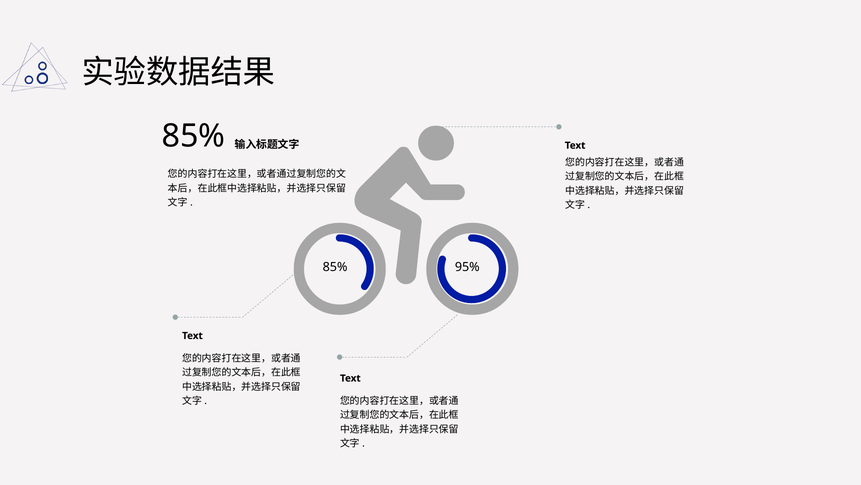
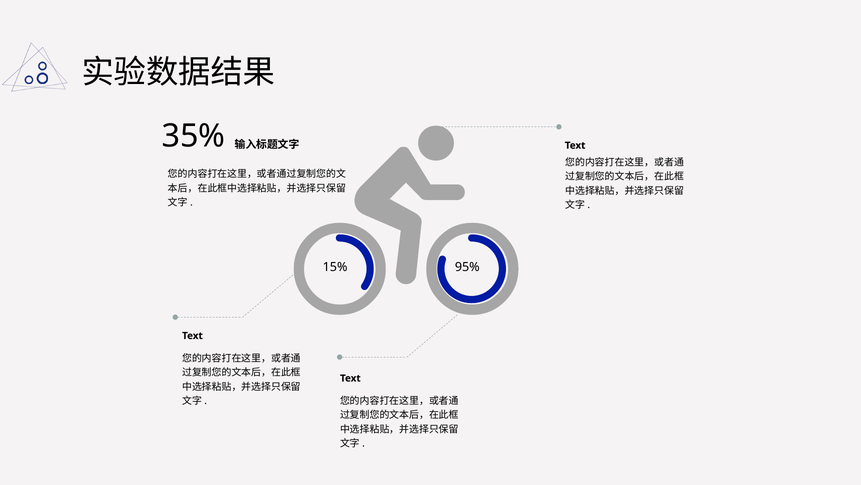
85% at (193, 136): 85% -> 35%
85% at (335, 267): 85% -> 15%
